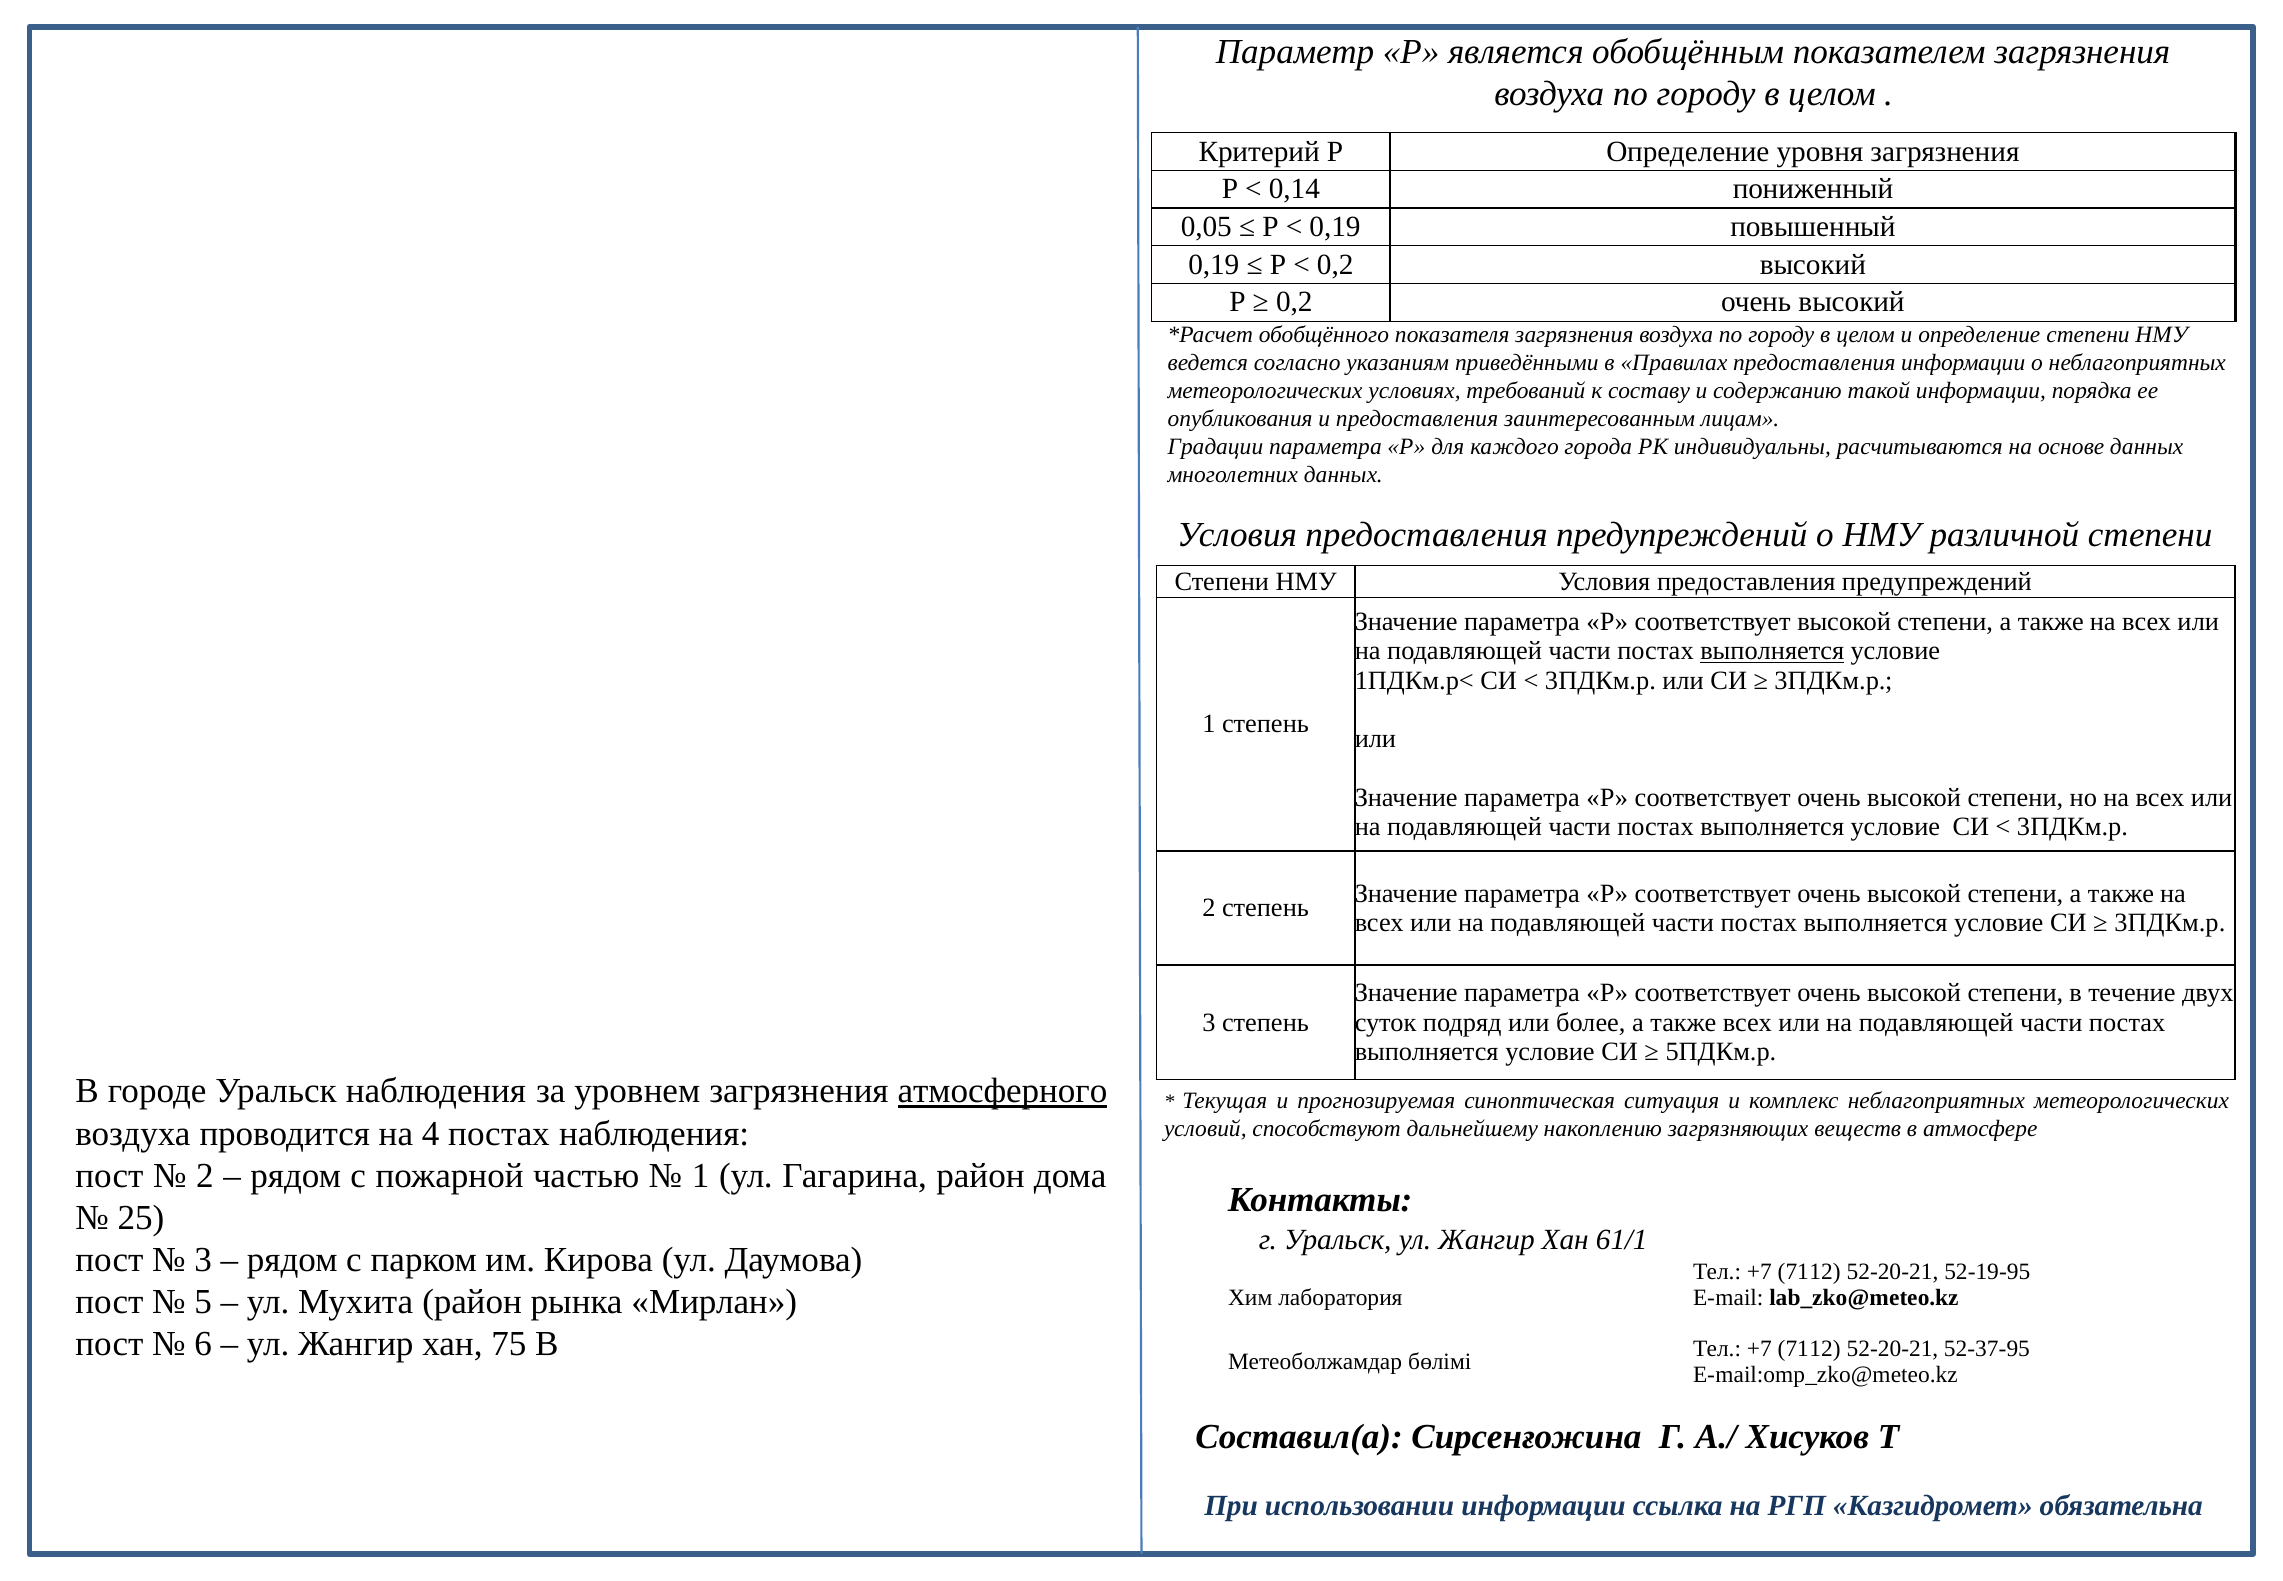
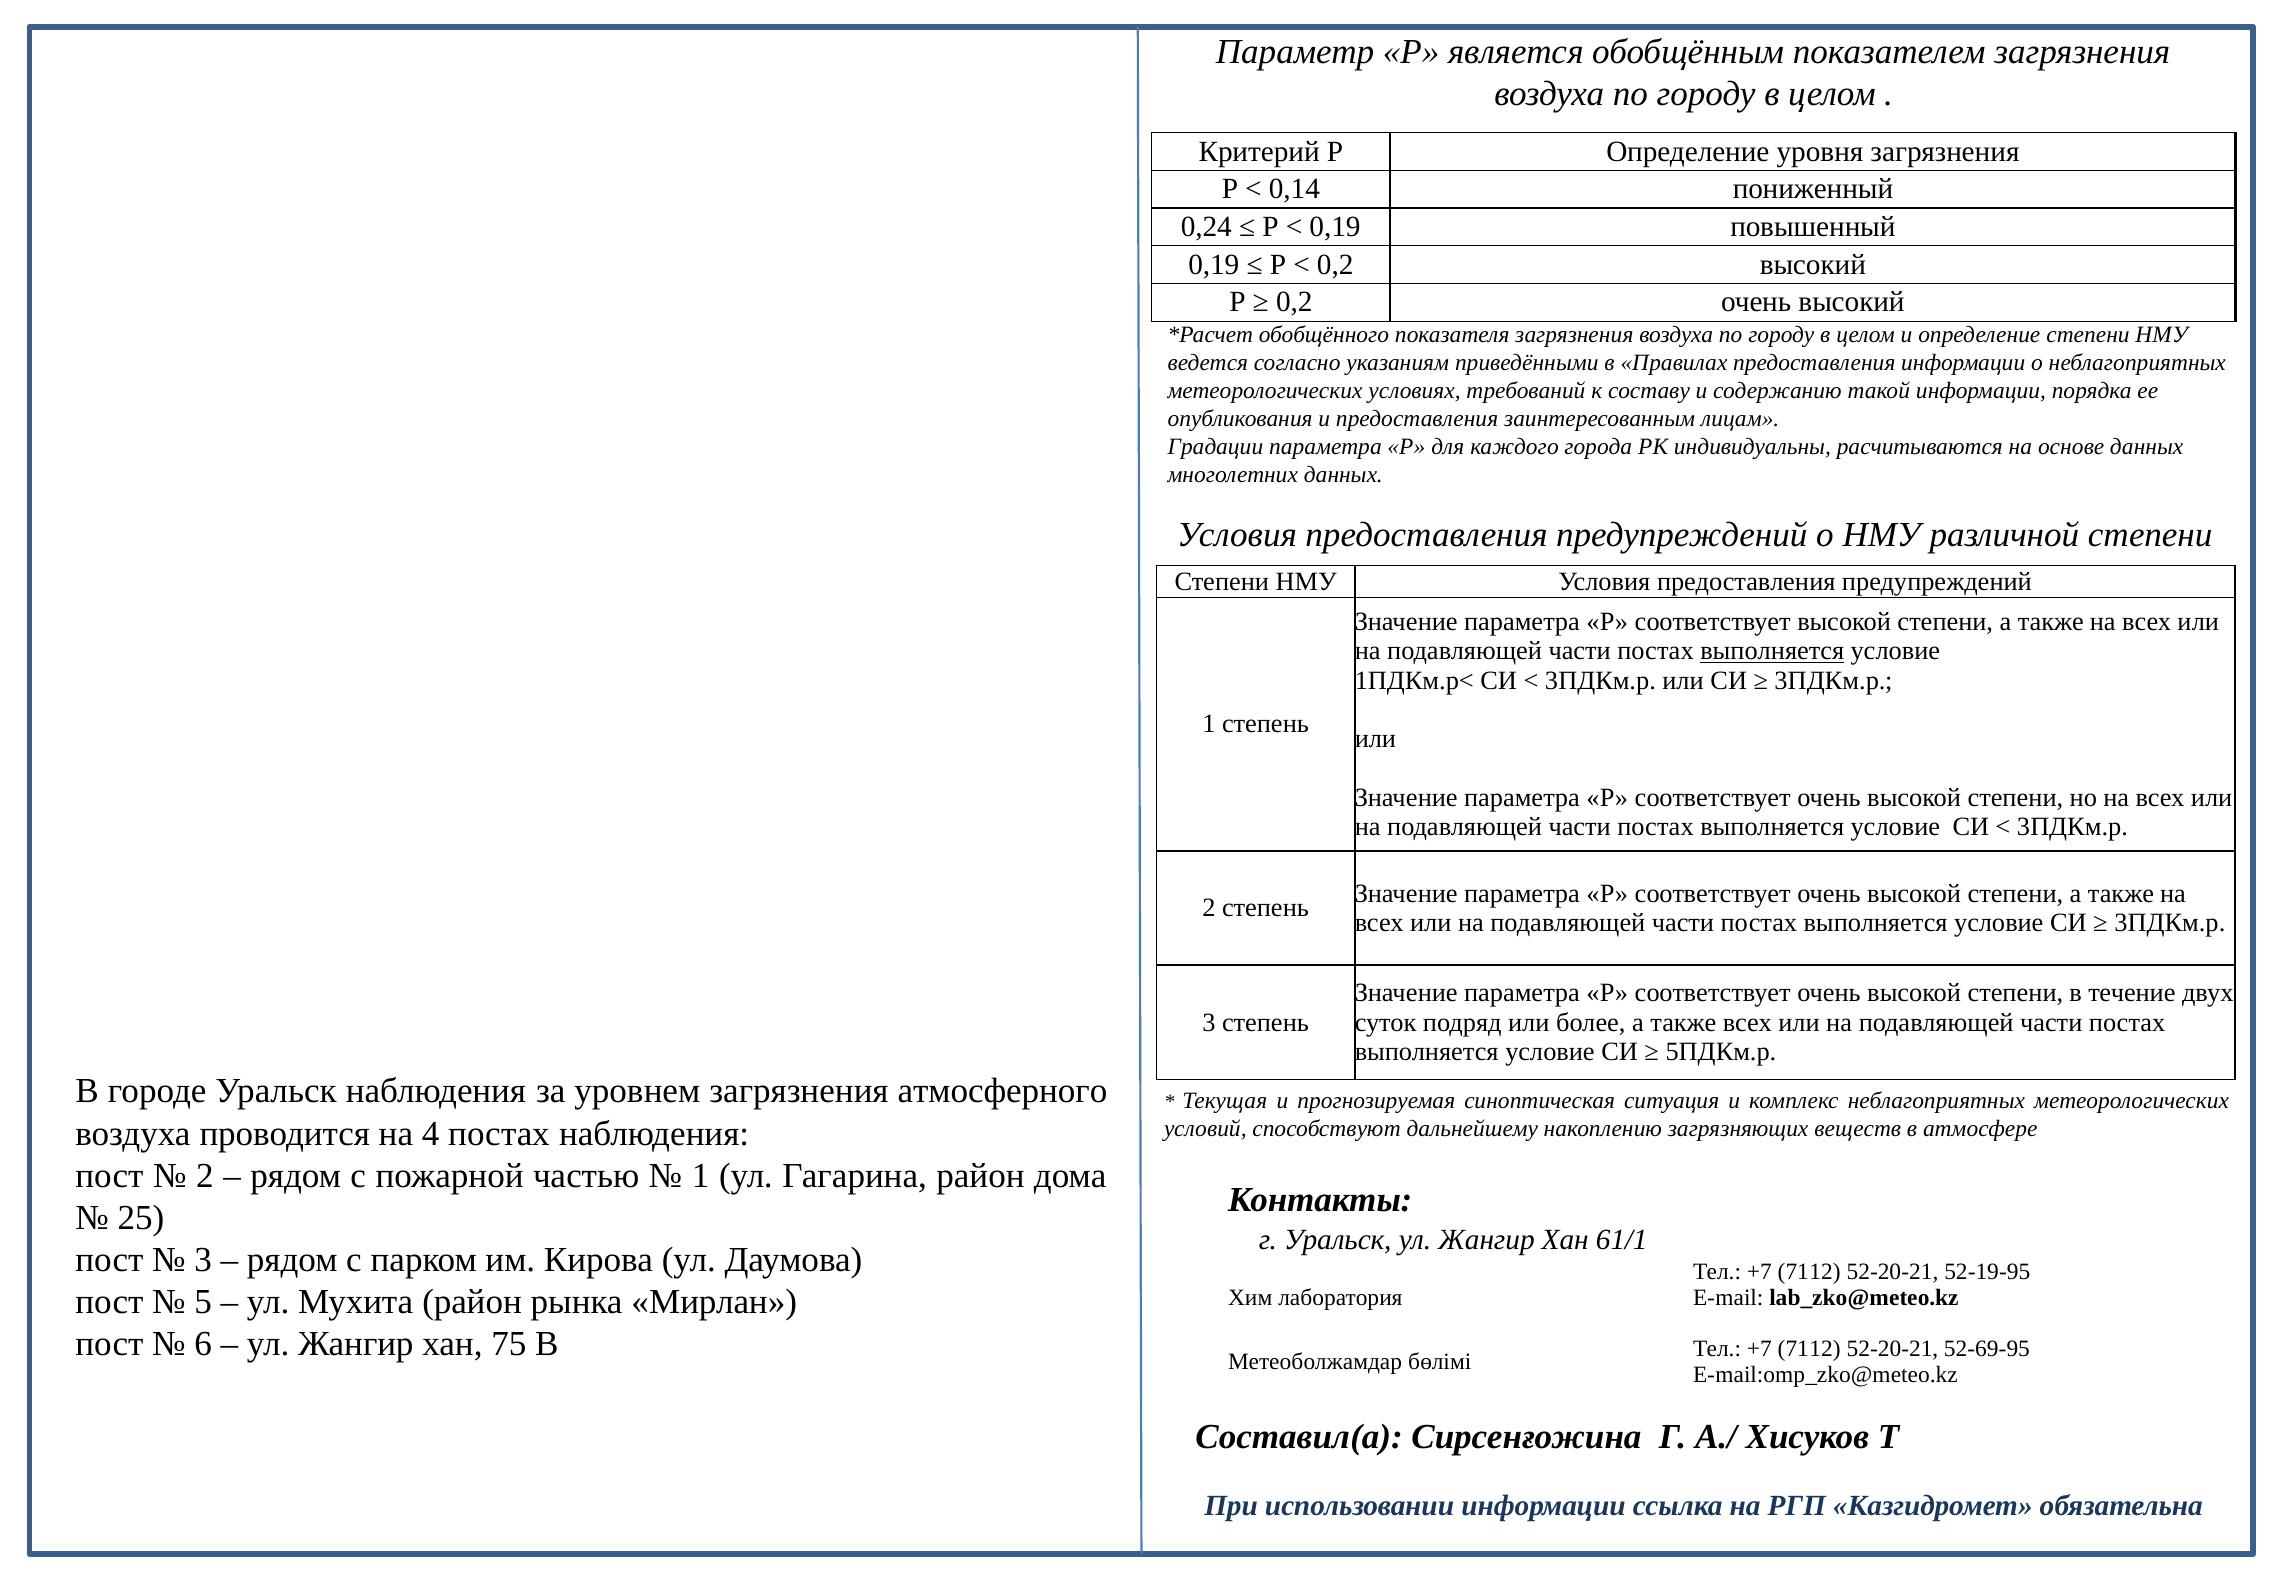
0,05: 0,05 -> 0,24
атмосферного underline: present -> none
52-37-95: 52-37-95 -> 52-69-95
